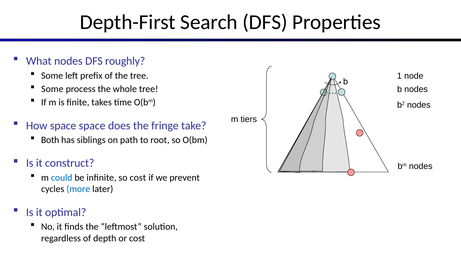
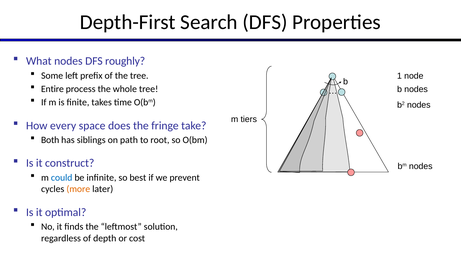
Some at (52, 89): Some -> Entire
How space: space -> every
so cost: cost -> best
more colour: blue -> orange
